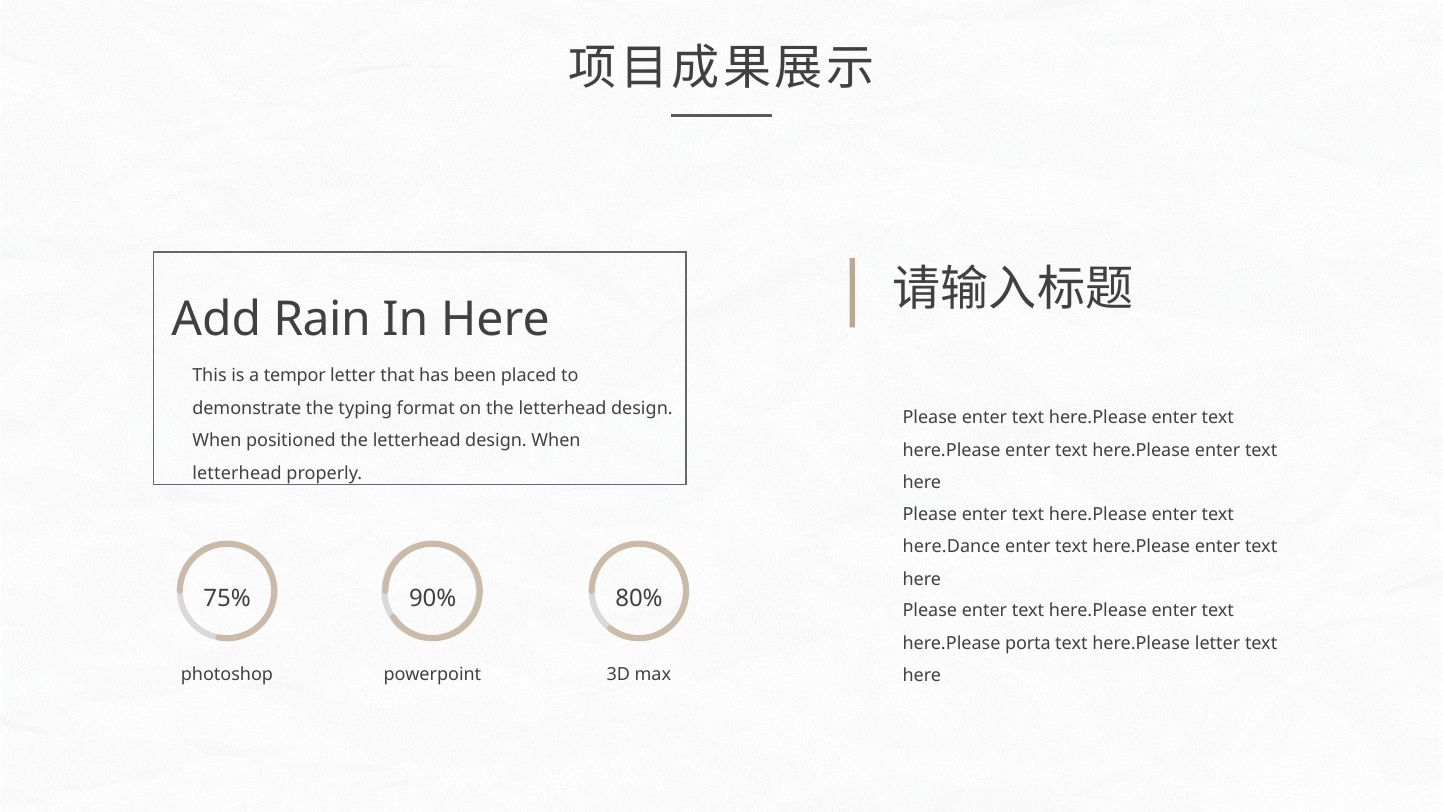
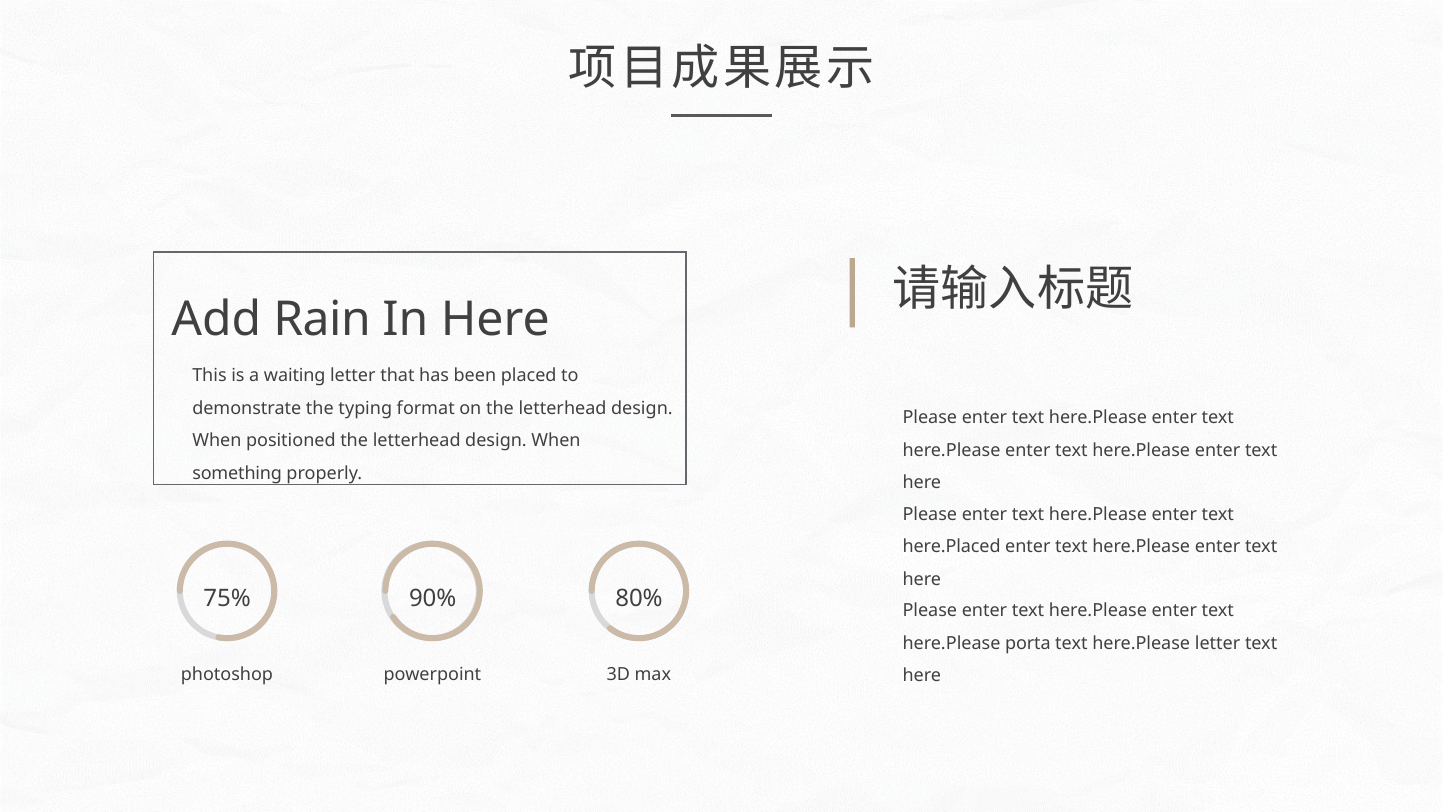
tempor: tempor -> waiting
letterhead at (237, 473): letterhead -> something
here.Dance: here.Dance -> here.Placed
